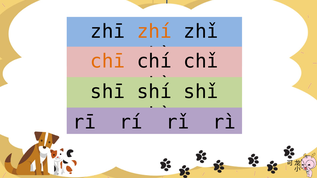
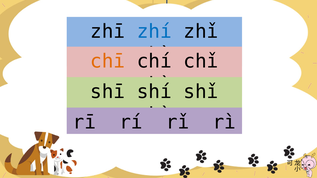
zhí colour: orange -> blue
